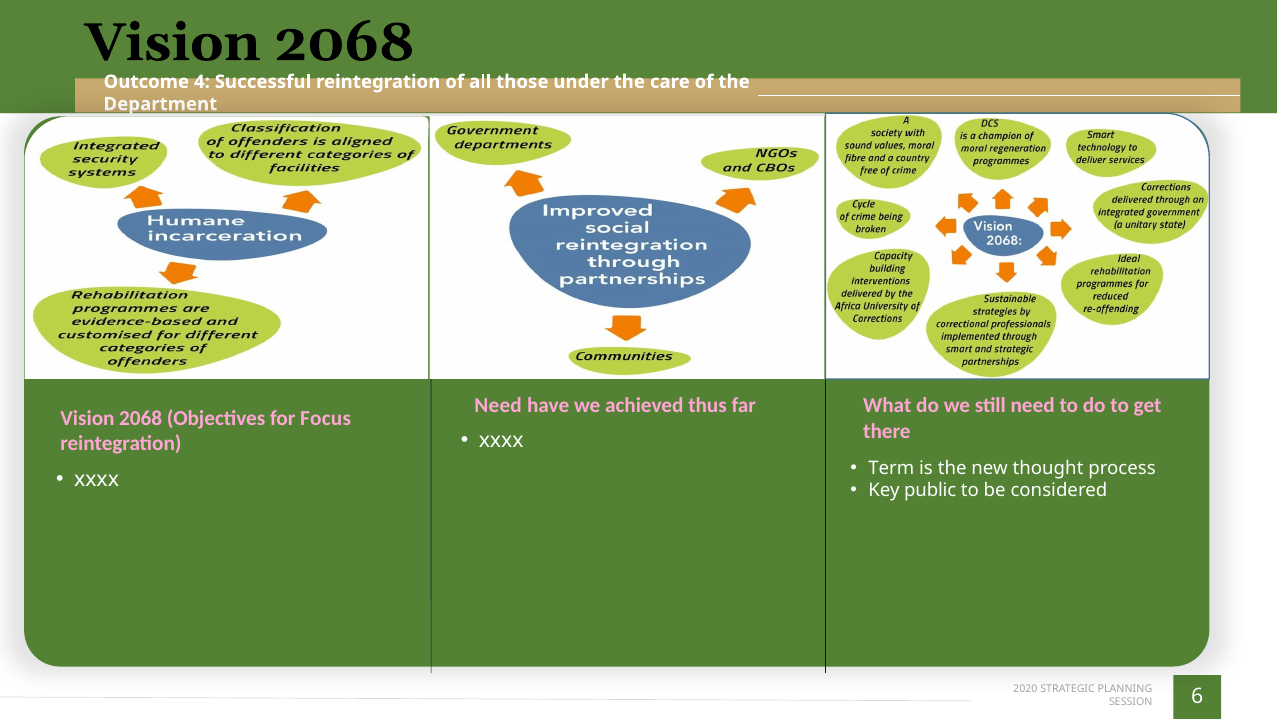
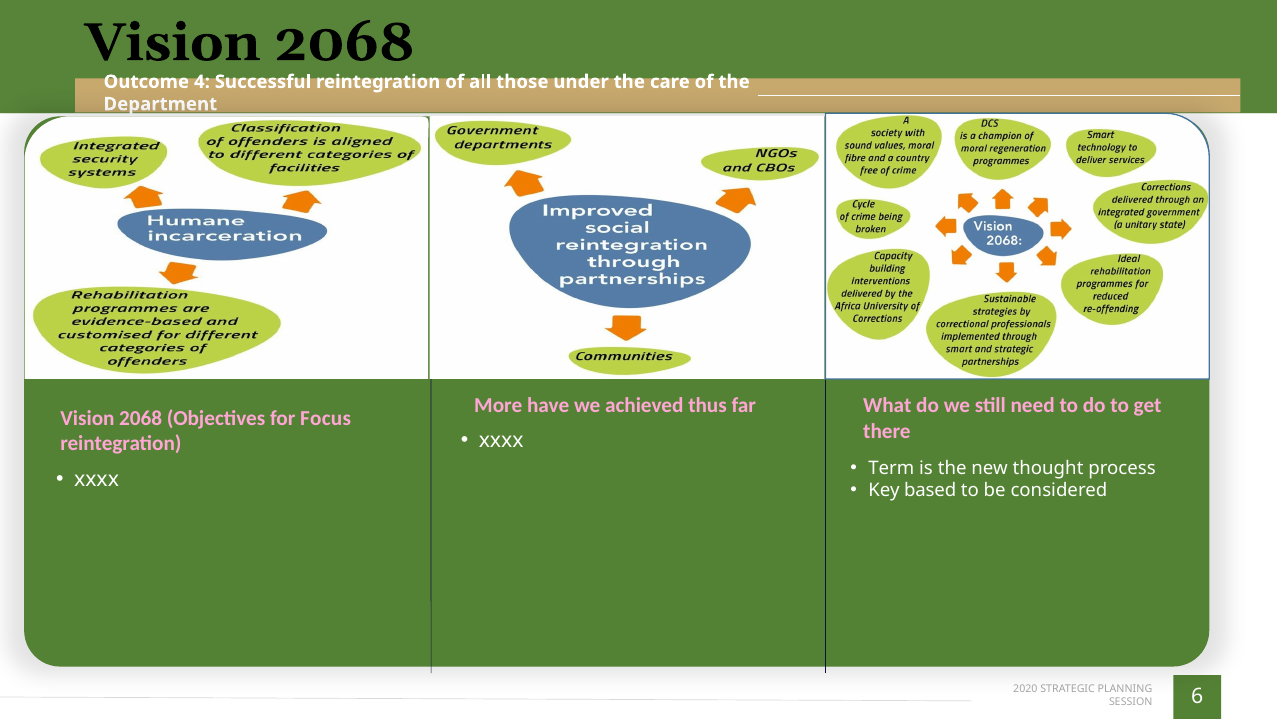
Need at (498, 405): Need -> More
public: public -> based
